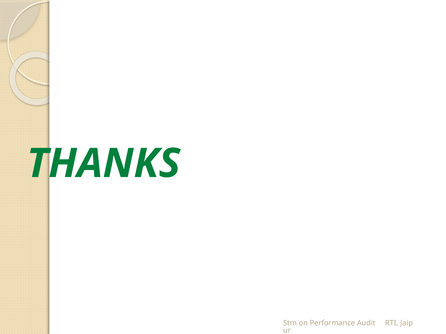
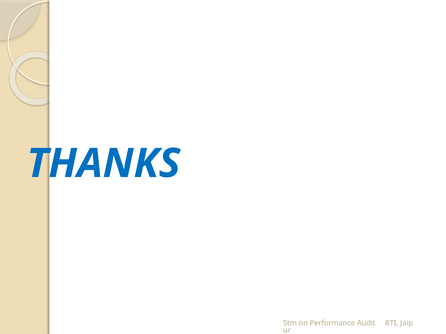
THANKS colour: green -> blue
